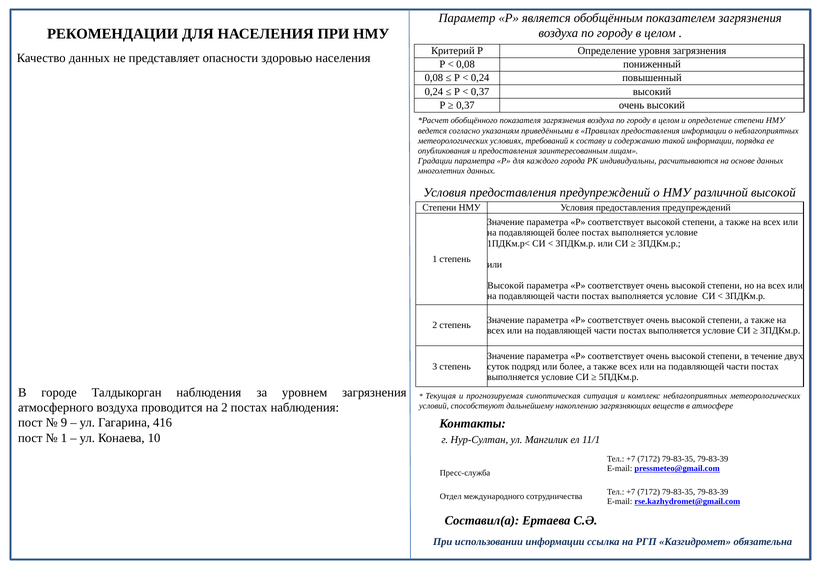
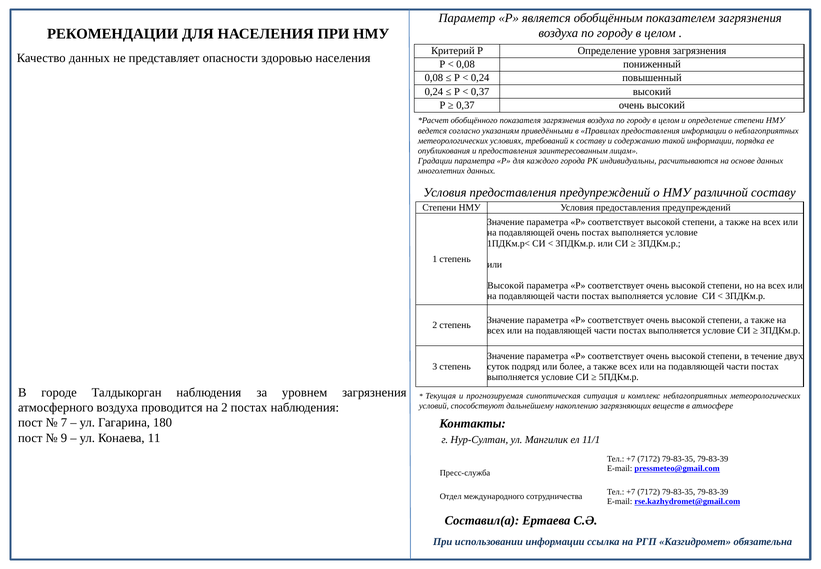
различной высокой: высокой -> составу
подавляющей более: более -> очень
9: 9 -> 7
416: 416 -> 180
1 at (64, 437): 1 -> 9
10: 10 -> 11
